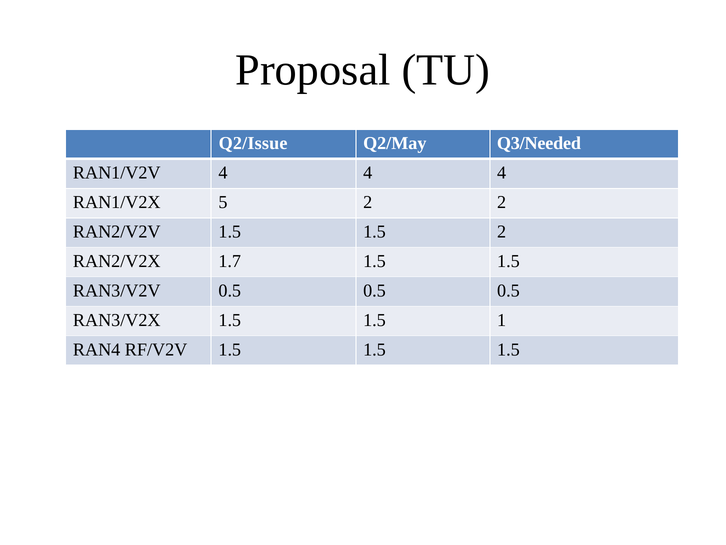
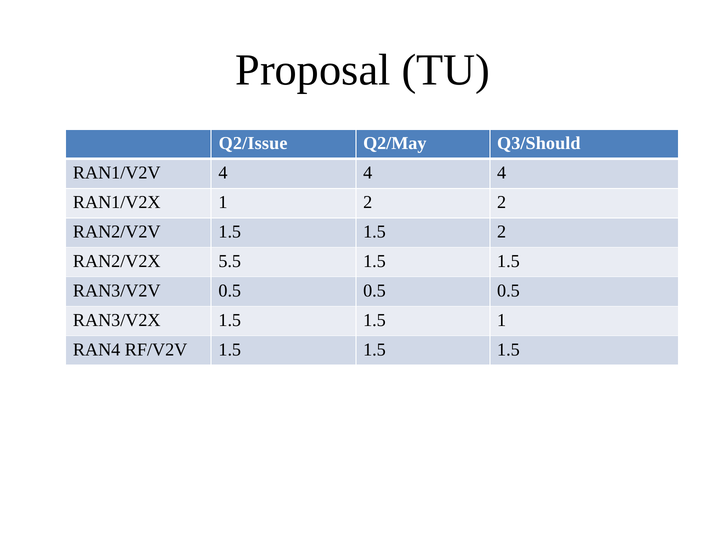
Q3/Needed: Q3/Needed -> Q3/Should
RAN1/V2X 5: 5 -> 1
1.7: 1.7 -> 5.5
